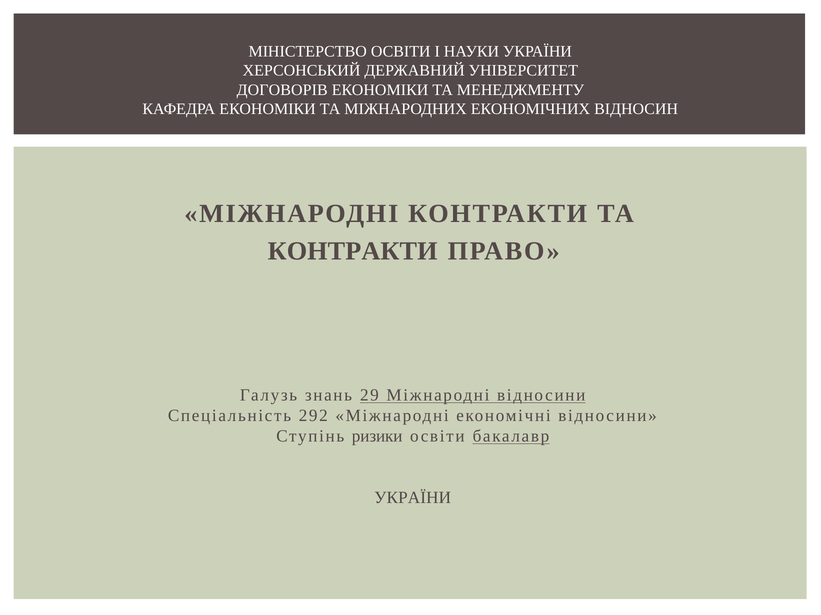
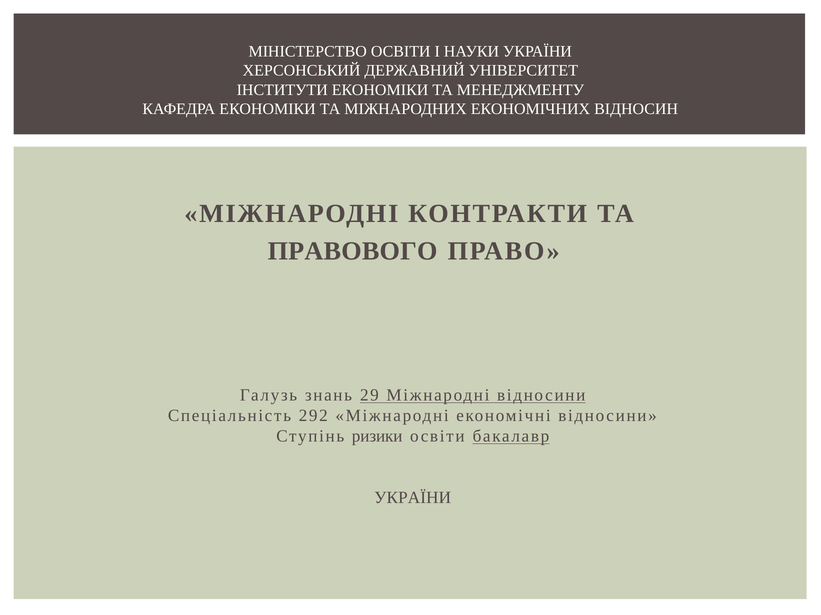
ДОГОВОРІВ: ДОГОВОРІВ -> ІНСТИТУТИ
КОНТРАКТИ at (353, 251): КОНТРАКТИ -> ПРАВОВОГО
